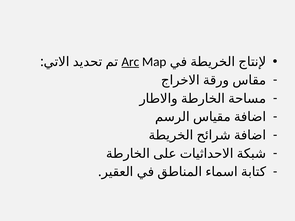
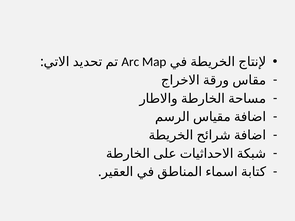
Arc underline: present -> none
